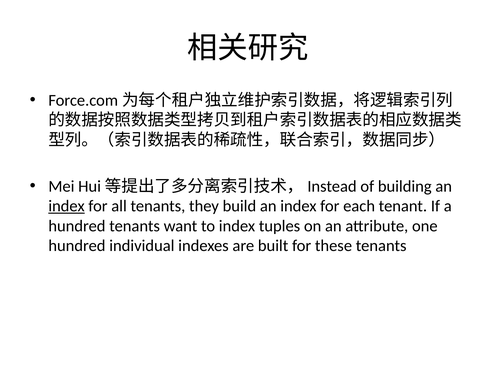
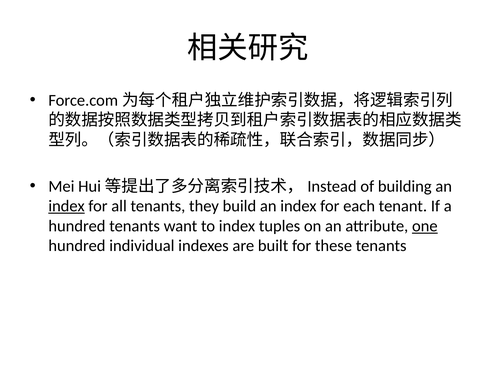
one underline: none -> present
